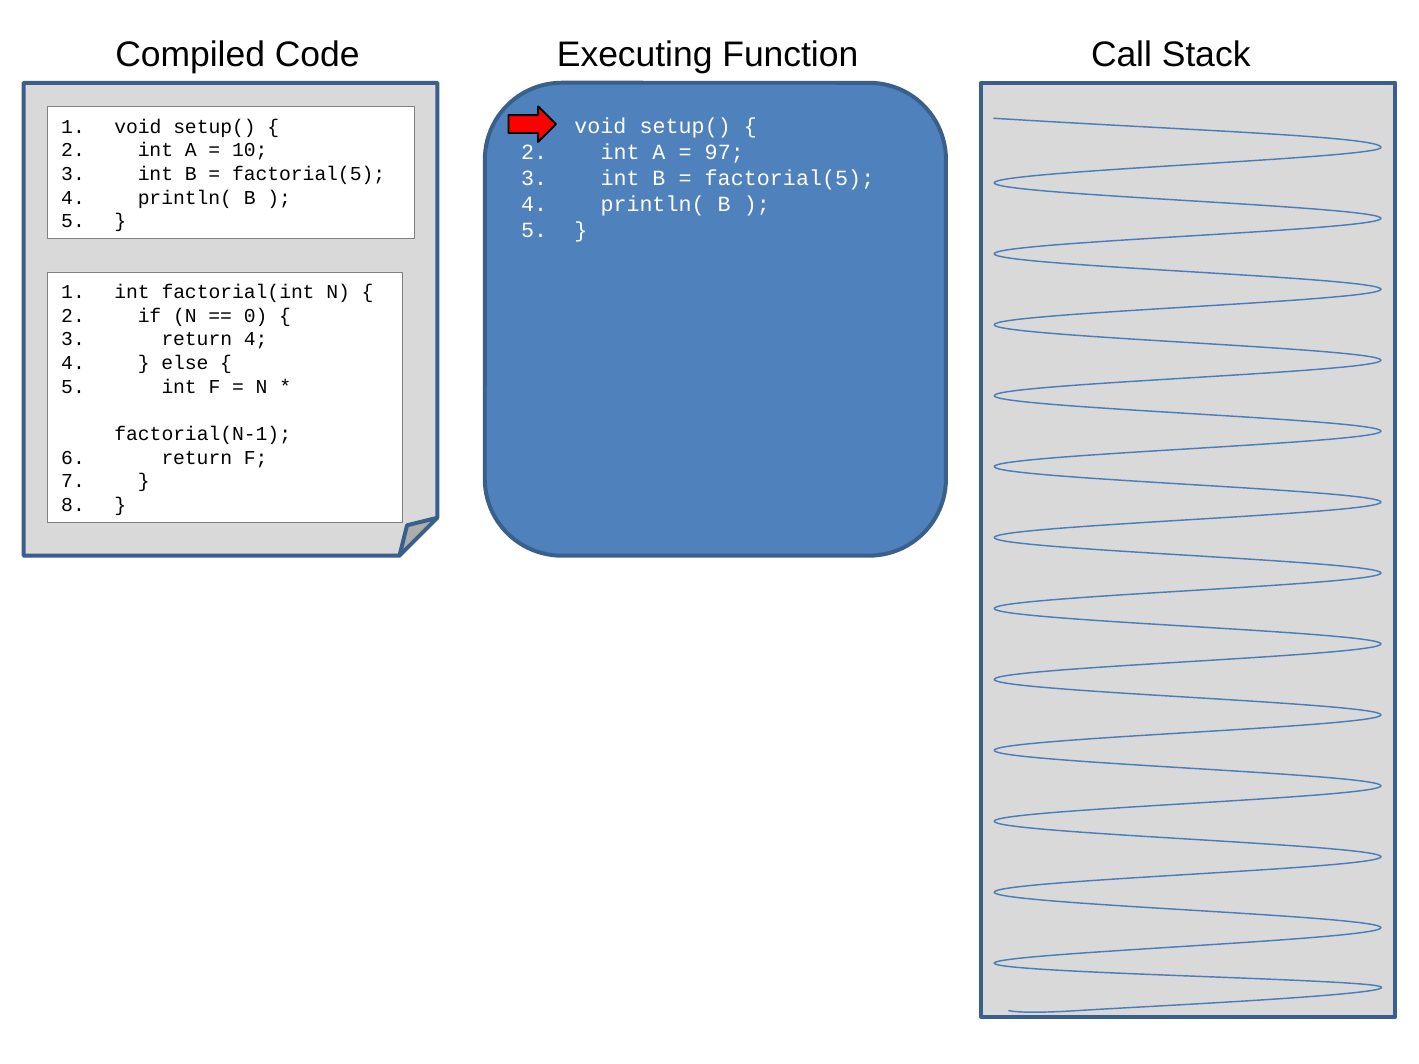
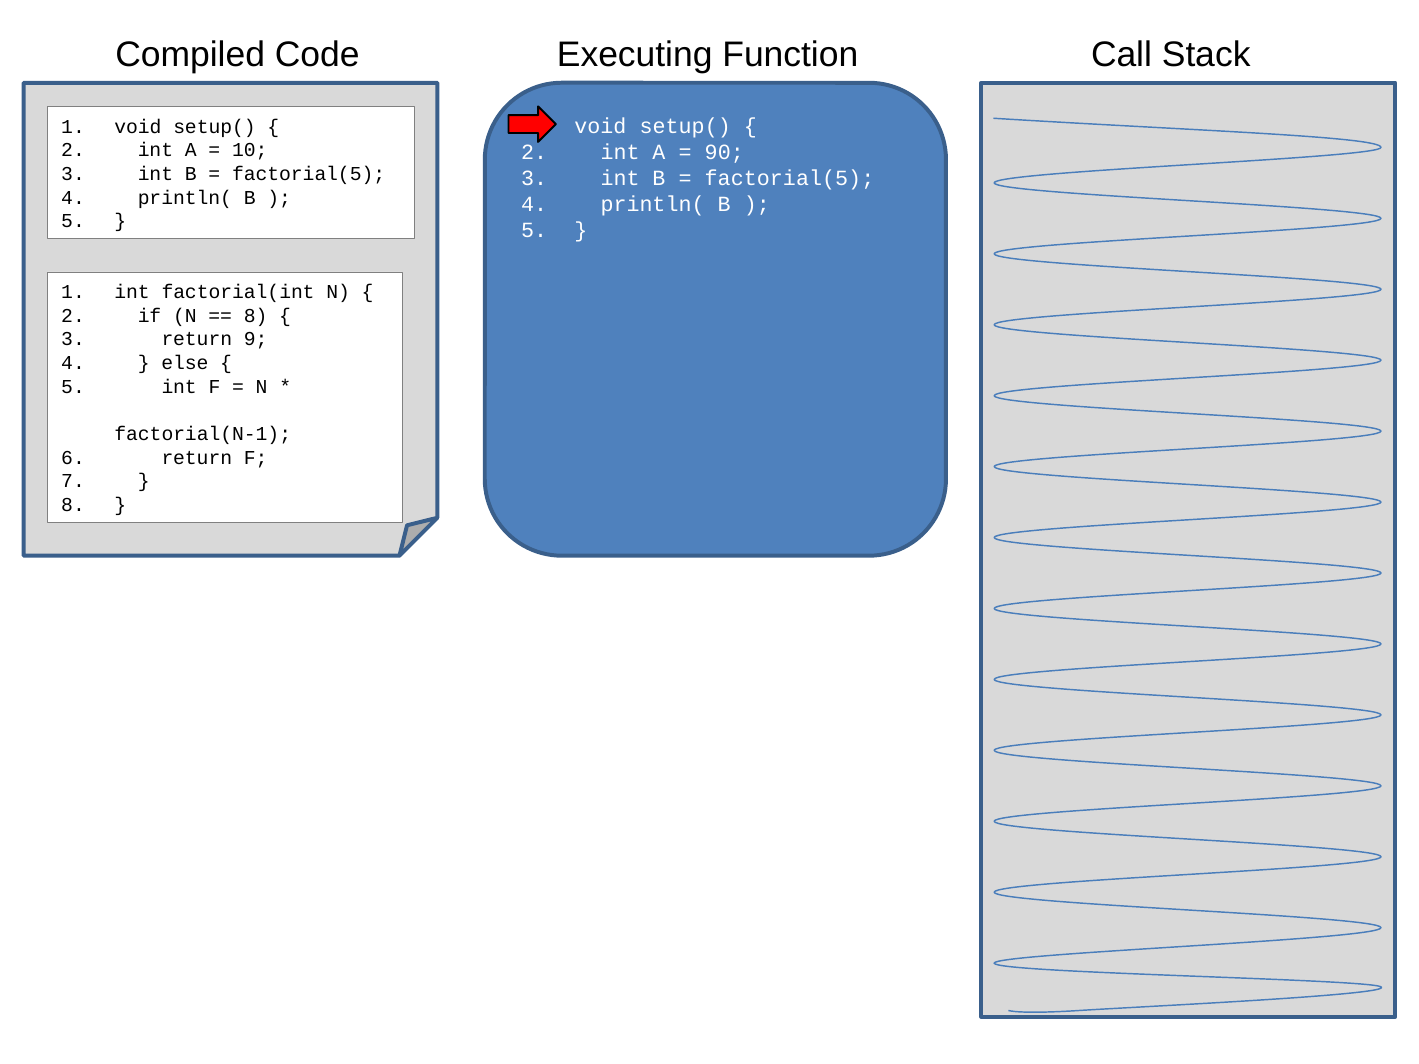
97: 97 -> 90
0 at (256, 316): 0 -> 8
return 4: 4 -> 9
